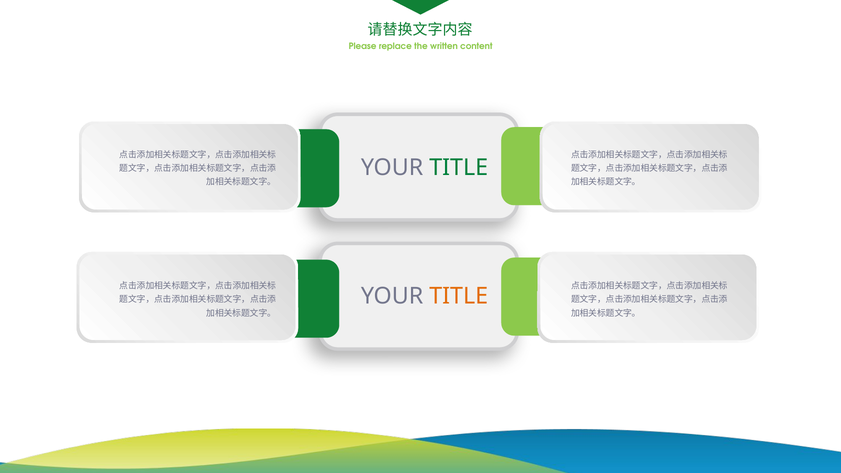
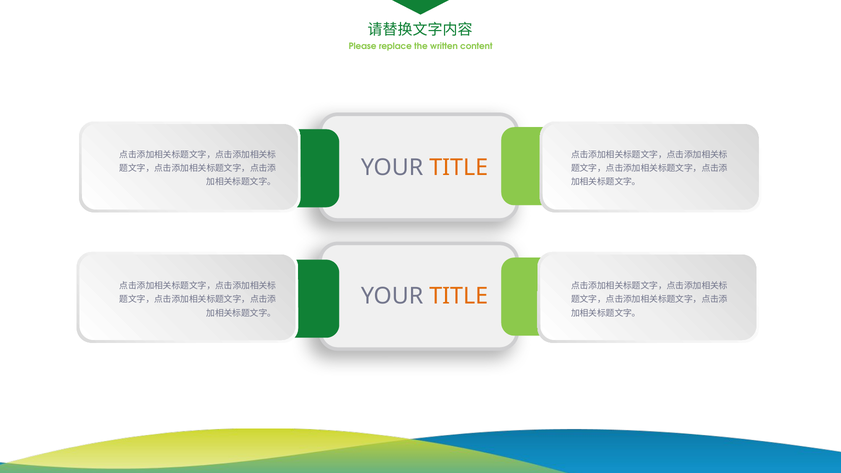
TITLE at (459, 168) colour: green -> orange
